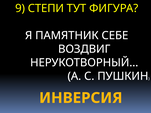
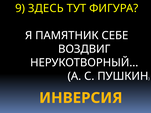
СТЕПИ: СТЕПИ -> ЗДЕСЬ
